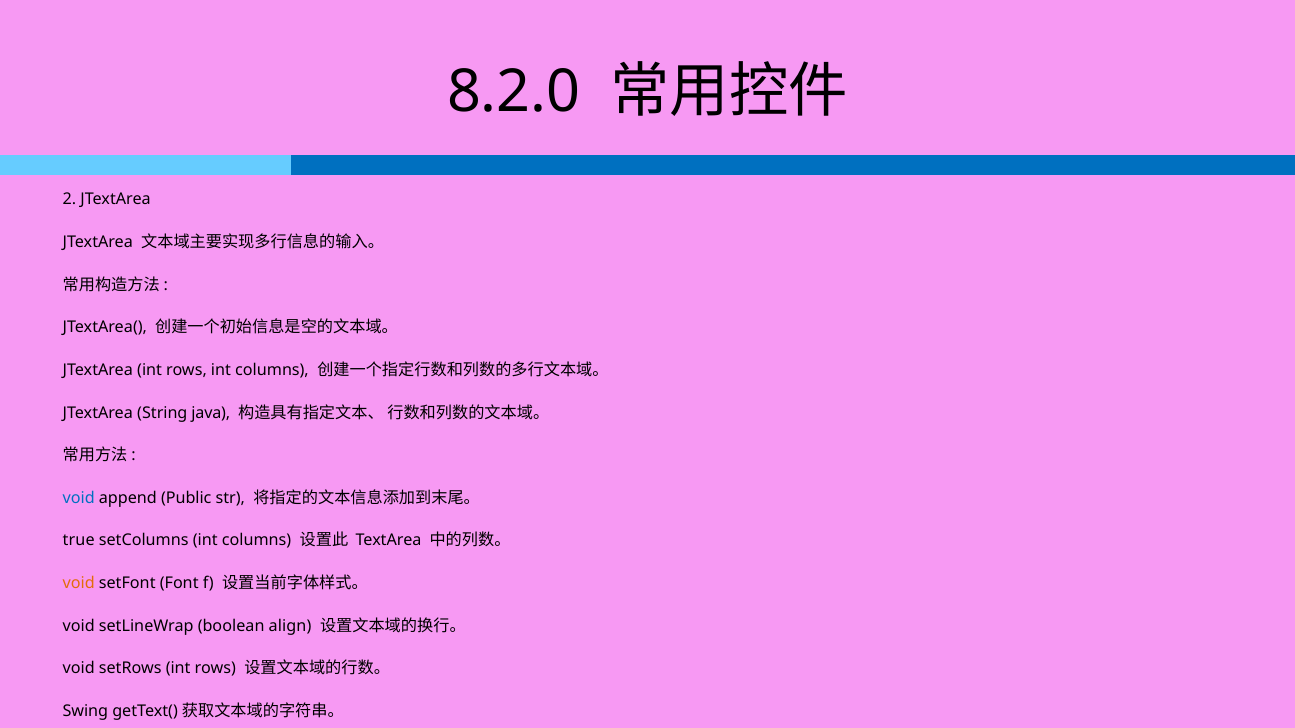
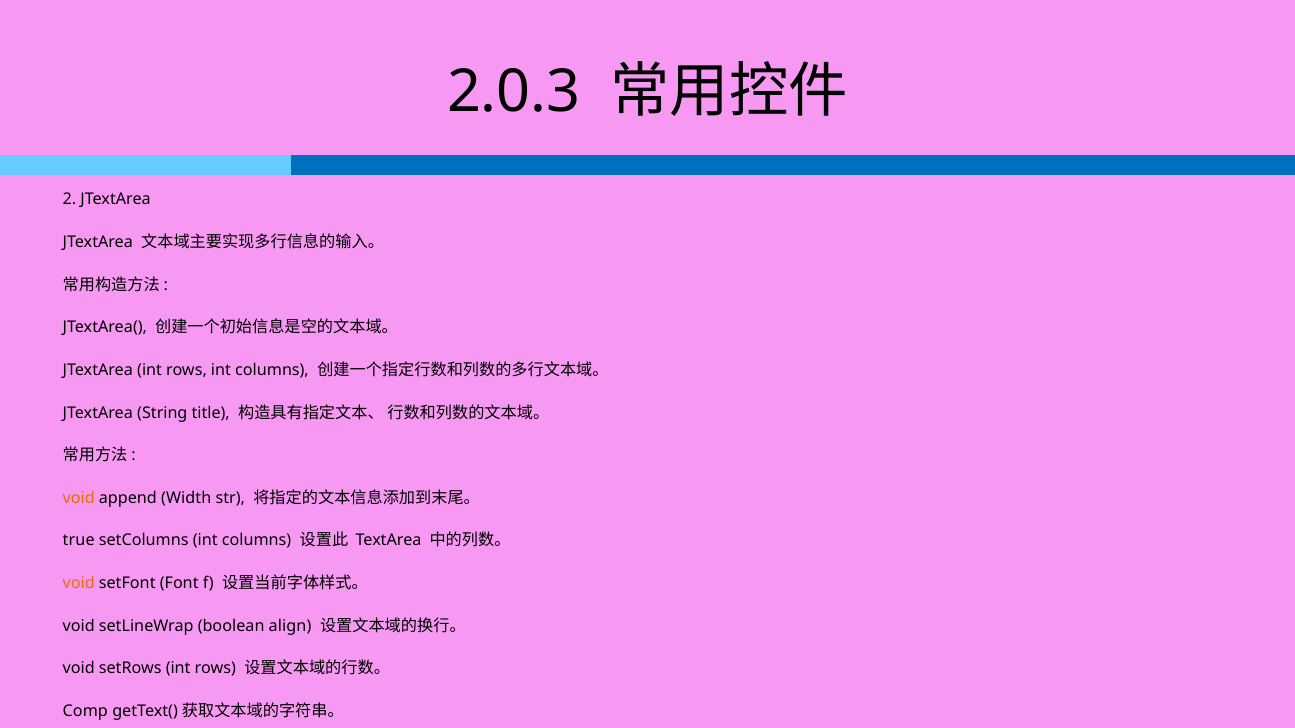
8.2.0: 8.2.0 -> 2.0.3
java: java -> title
void at (79, 498) colour: blue -> orange
Public: Public -> Width
Swing: Swing -> Comp
